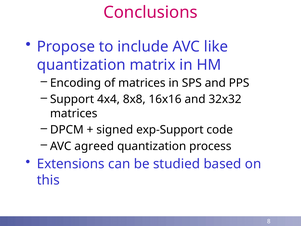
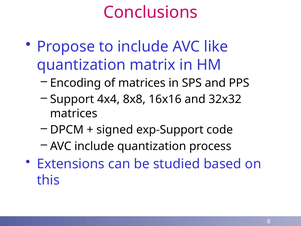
AVC agreed: agreed -> include
